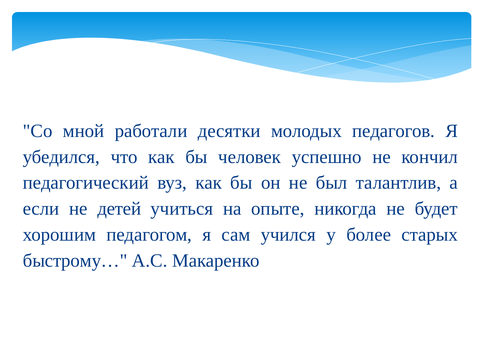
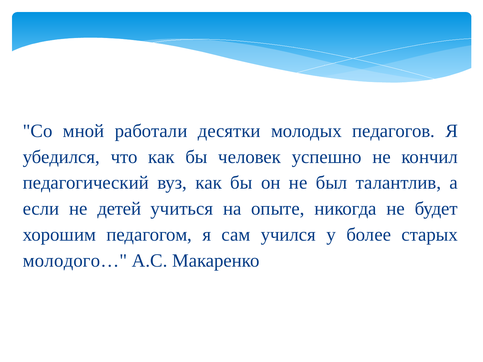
быстрому…: быстрому… -> молодого…
